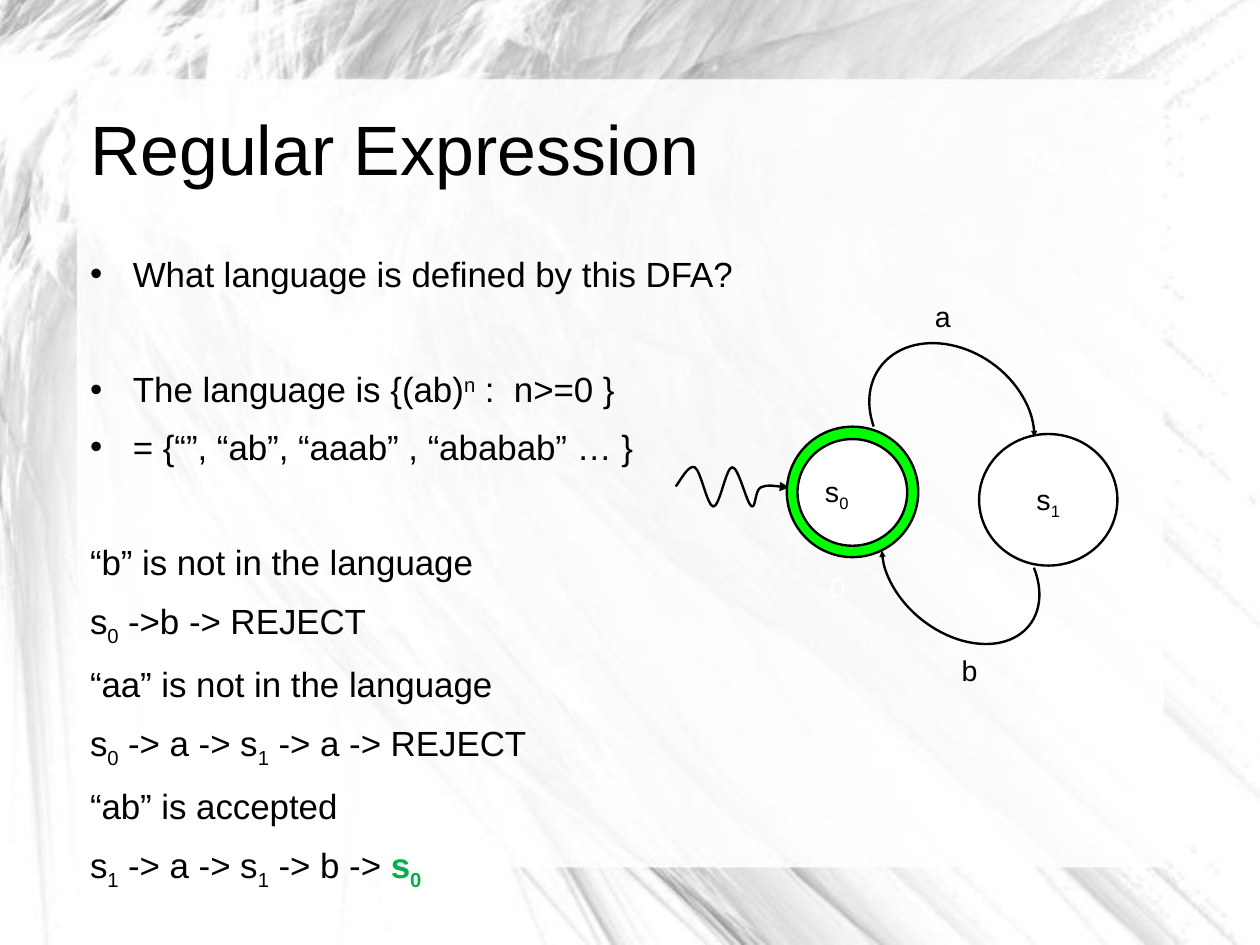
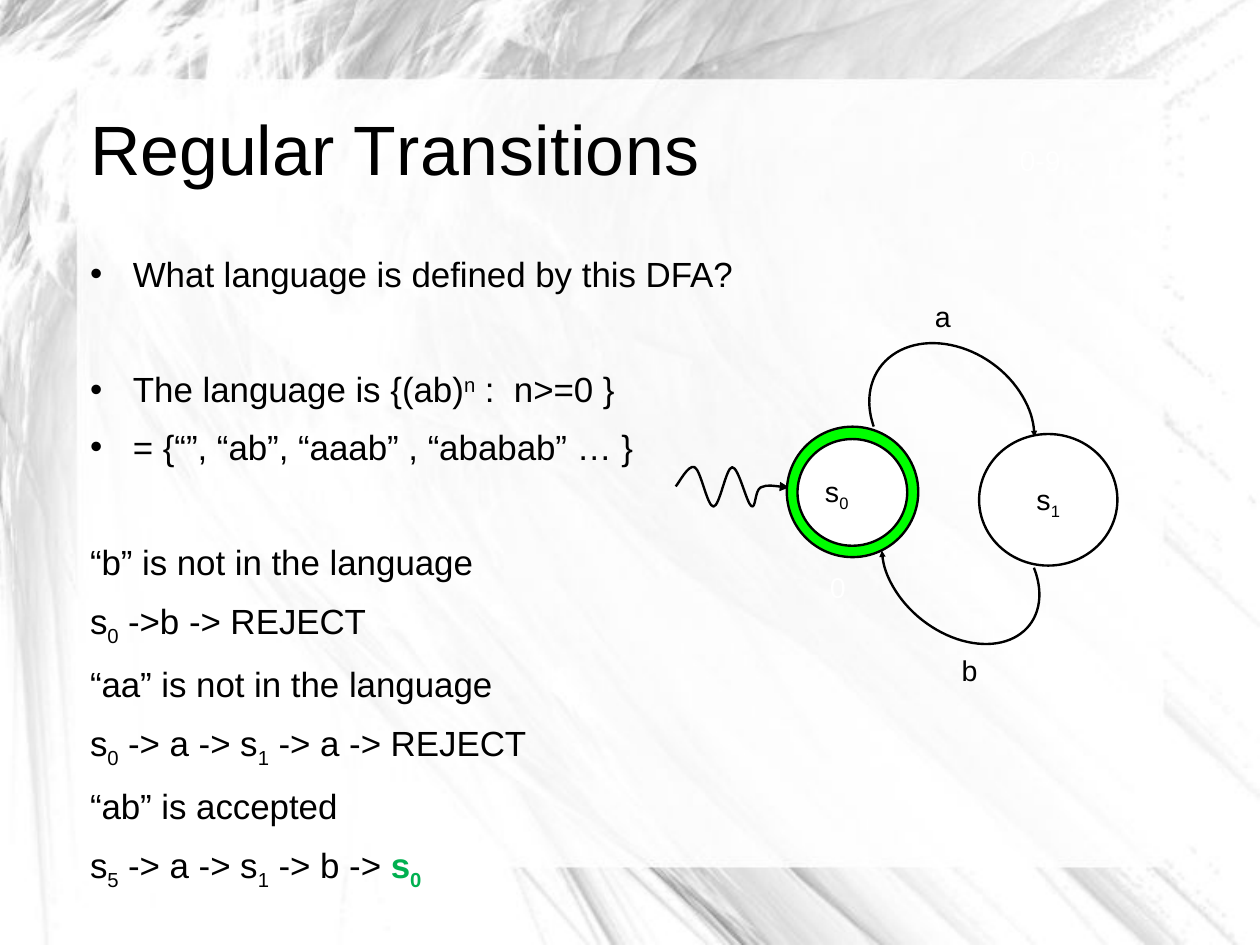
Expression: Expression -> Transitions
1 at (113, 880): 1 -> 5
